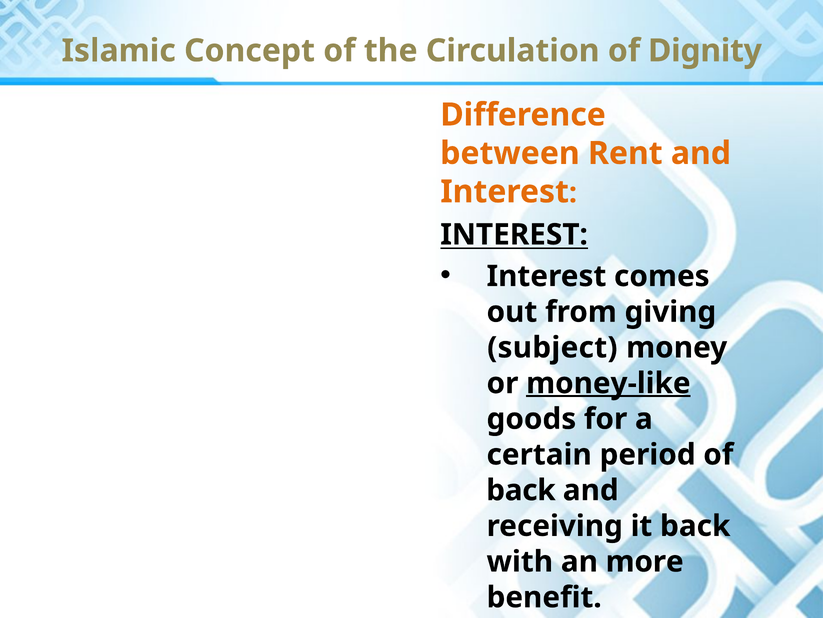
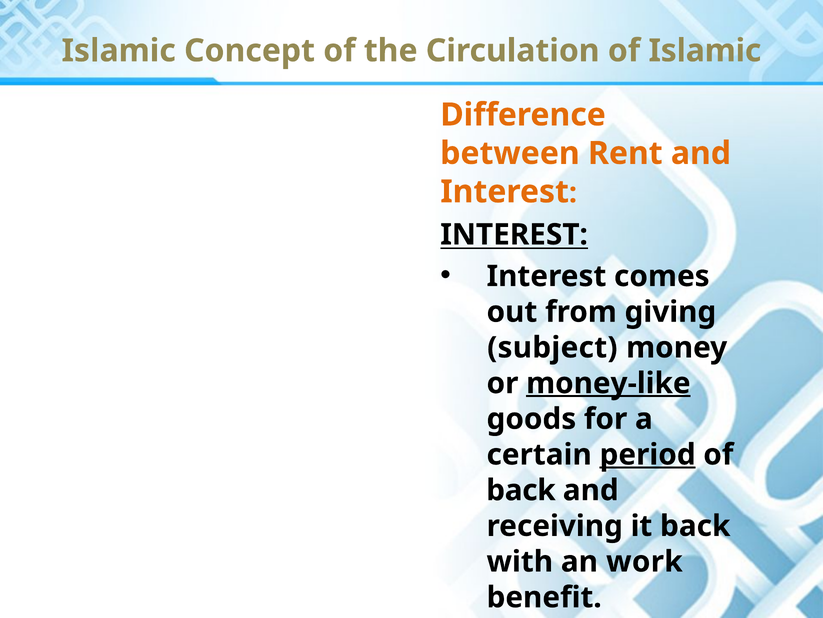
of Dignity: Dignity -> Islamic
period underline: none -> present
more: more -> work
